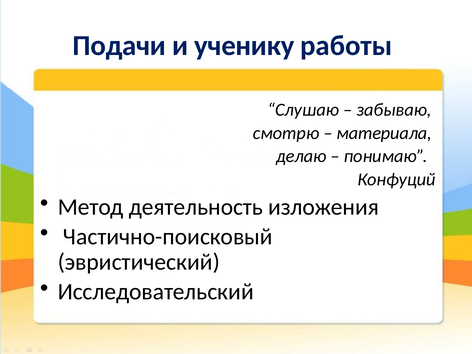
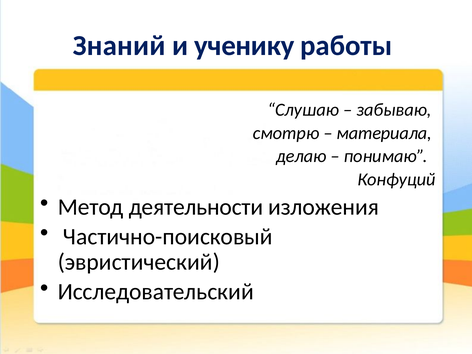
Подачи: Подачи -> Знаний
деятельность: деятельность -> деятельности
